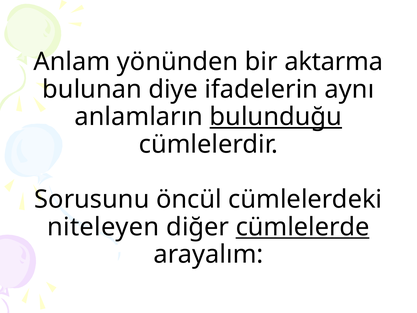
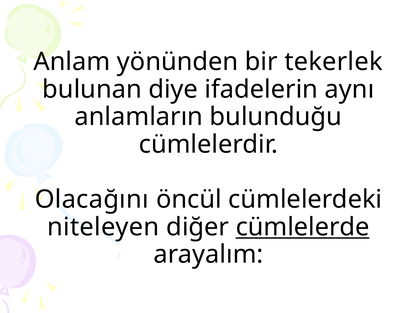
aktarma: aktarma -> tekerlek
bulunduğu underline: present -> none
Sorusunu: Sorusunu -> Olacağını
